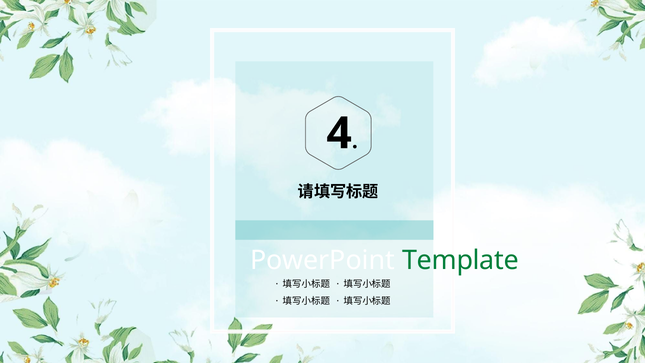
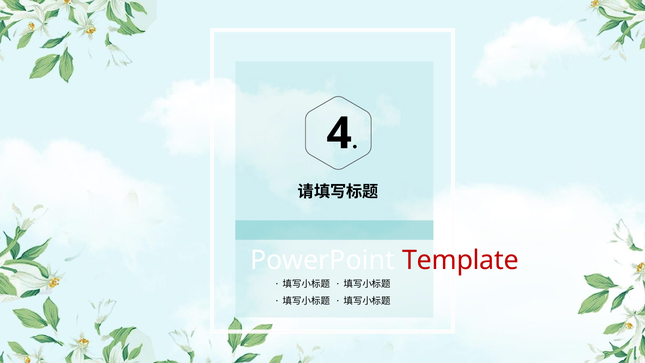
Template colour: green -> red
